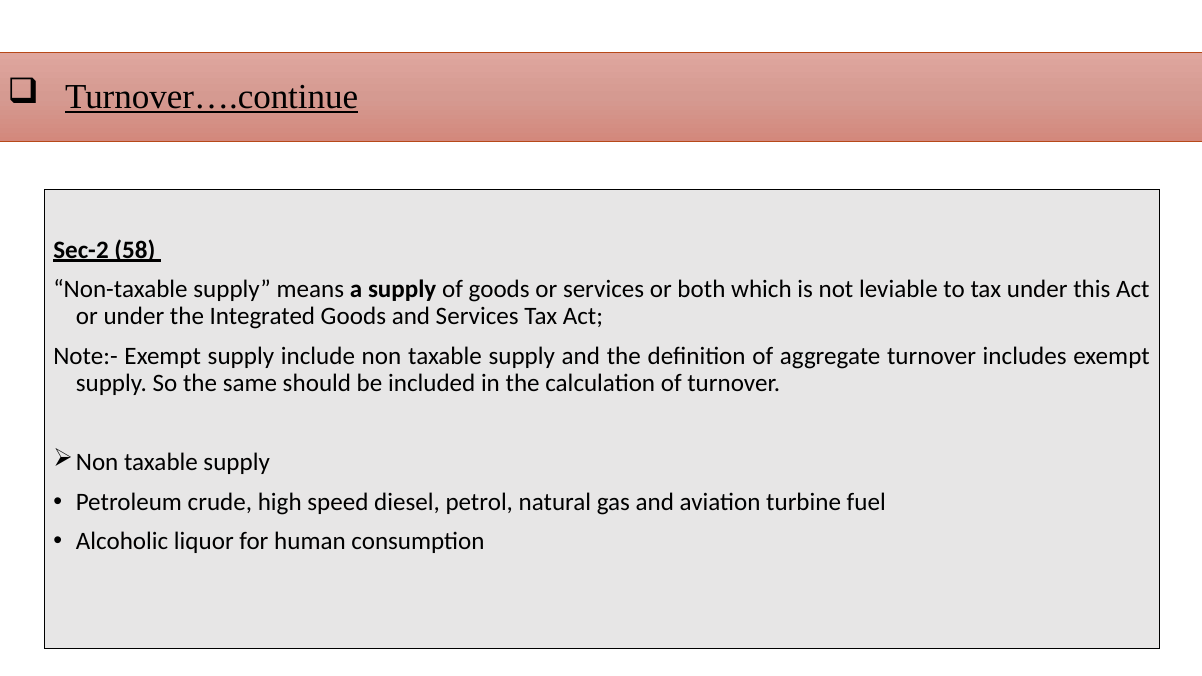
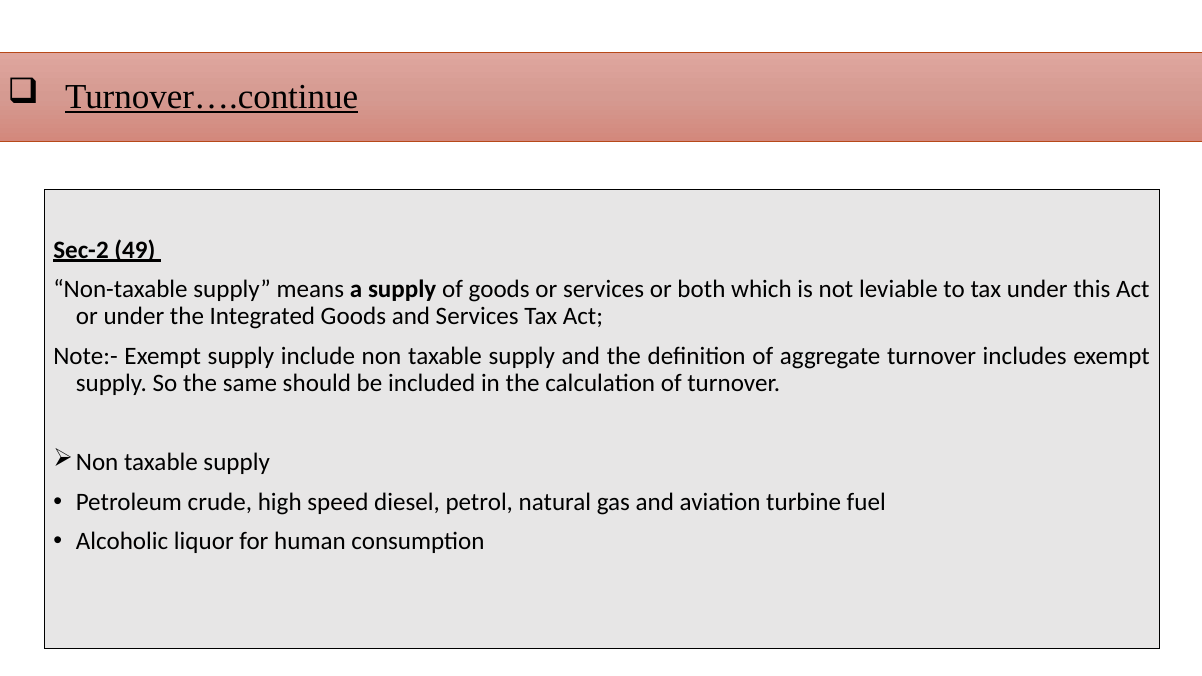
58: 58 -> 49
